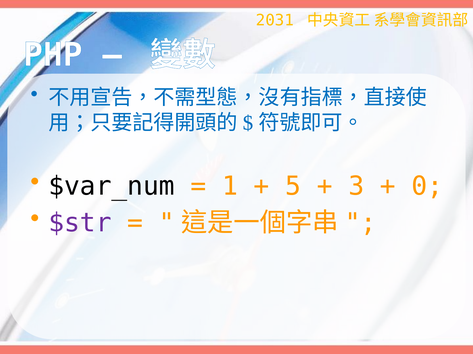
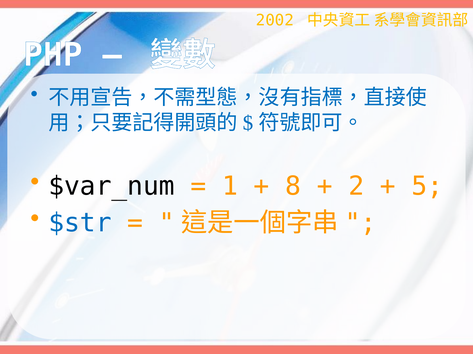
2031: 2031 -> 2002
5: 5 -> 8
3: 3 -> 2
0: 0 -> 5
$str colour: purple -> blue
